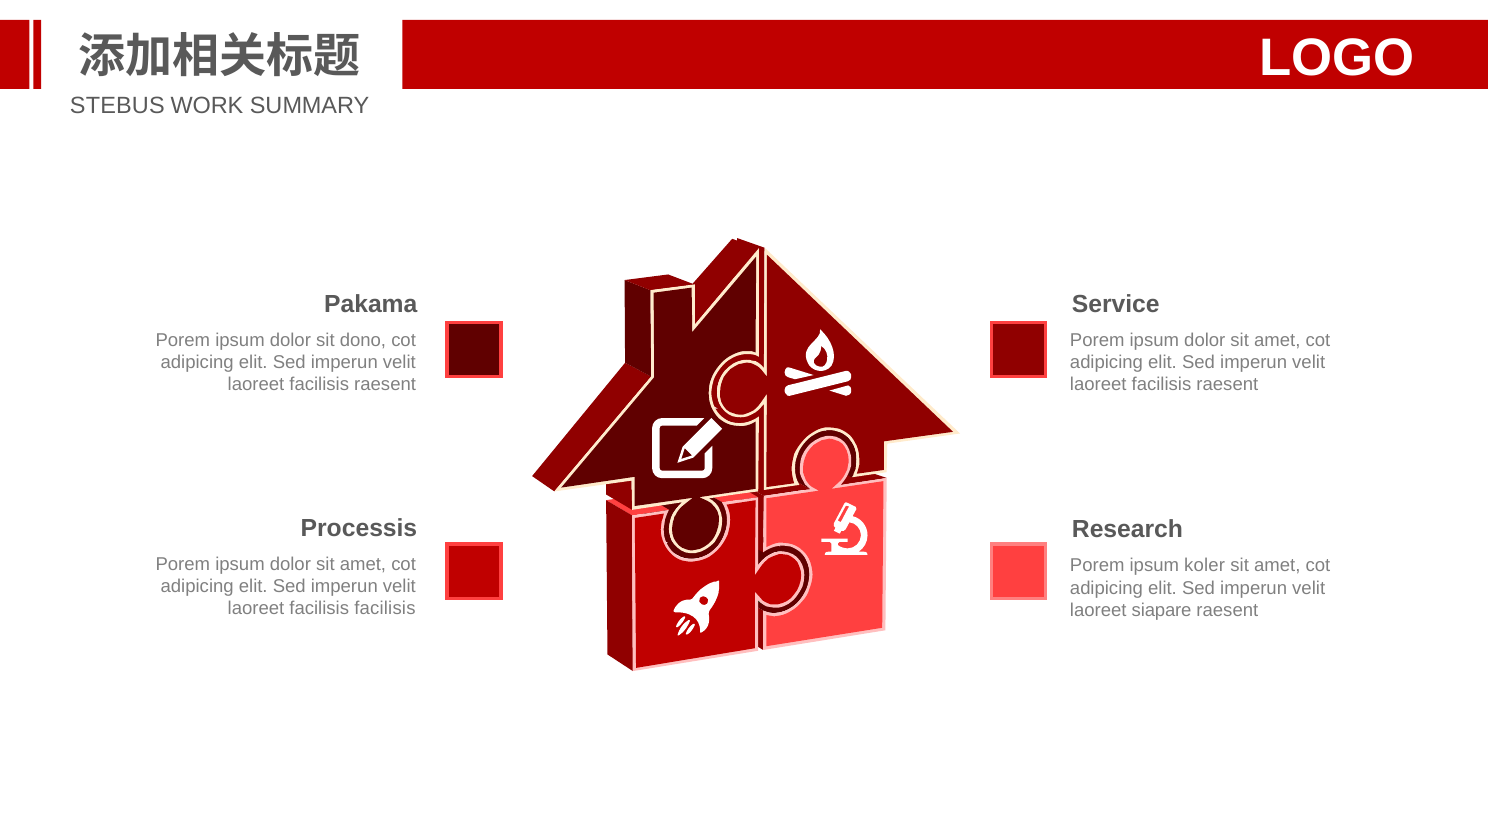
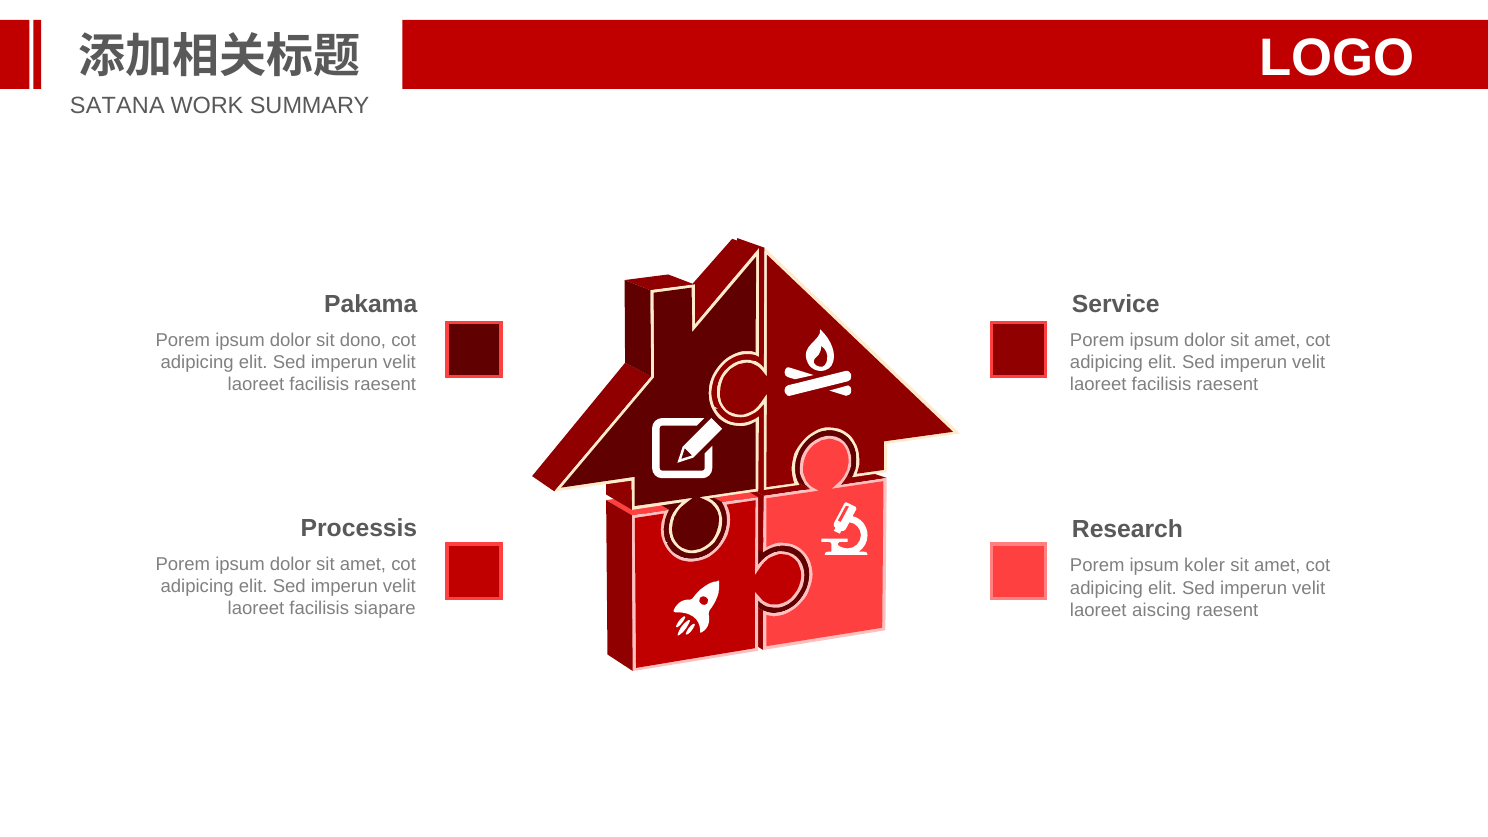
STEBUS: STEBUS -> SATANA
facilisis facilisis: facilisis -> siapare
siapare: siapare -> aiscing
